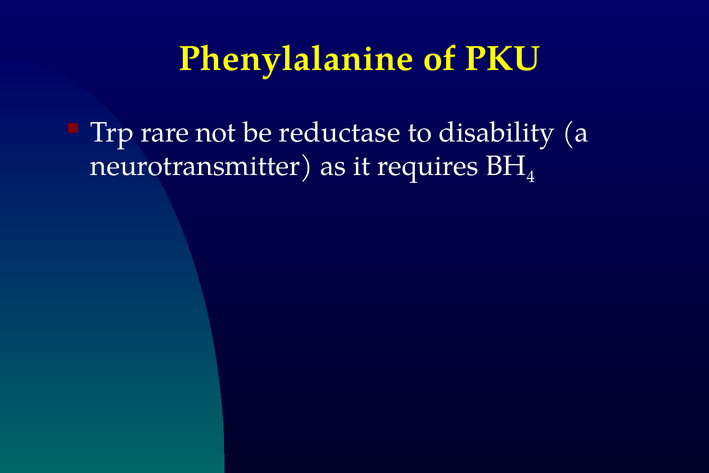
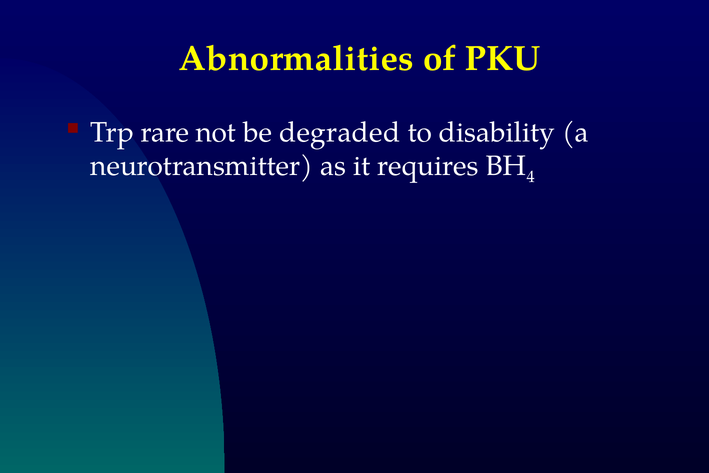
Phenylalanine: Phenylalanine -> Abnormalities
reductase: reductase -> degraded
